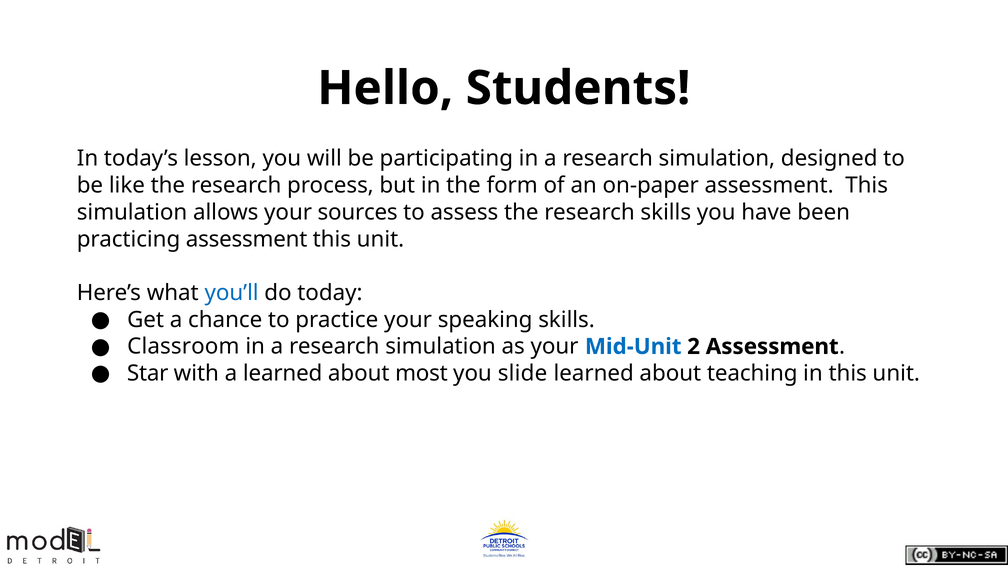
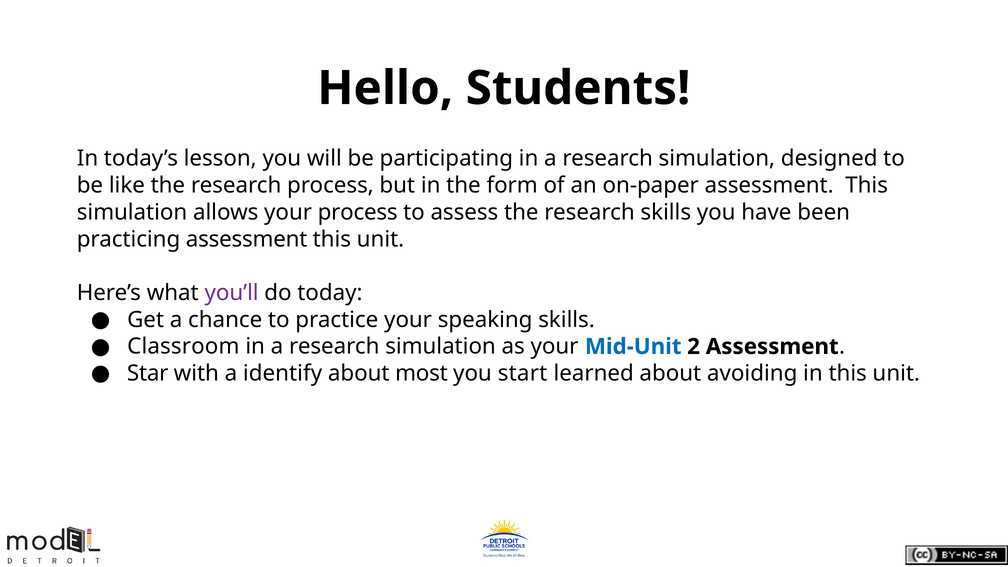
your sources: sources -> process
you’ll colour: blue -> purple
a learned: learned -> identify
slide: slide -> start
teaching: teaching -> avoiding
